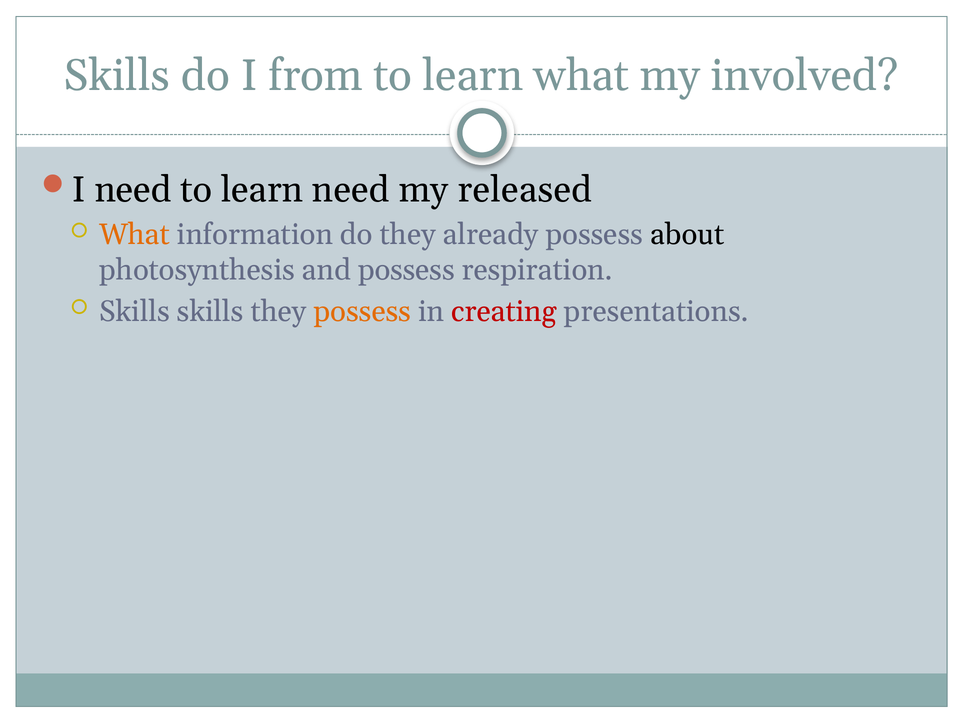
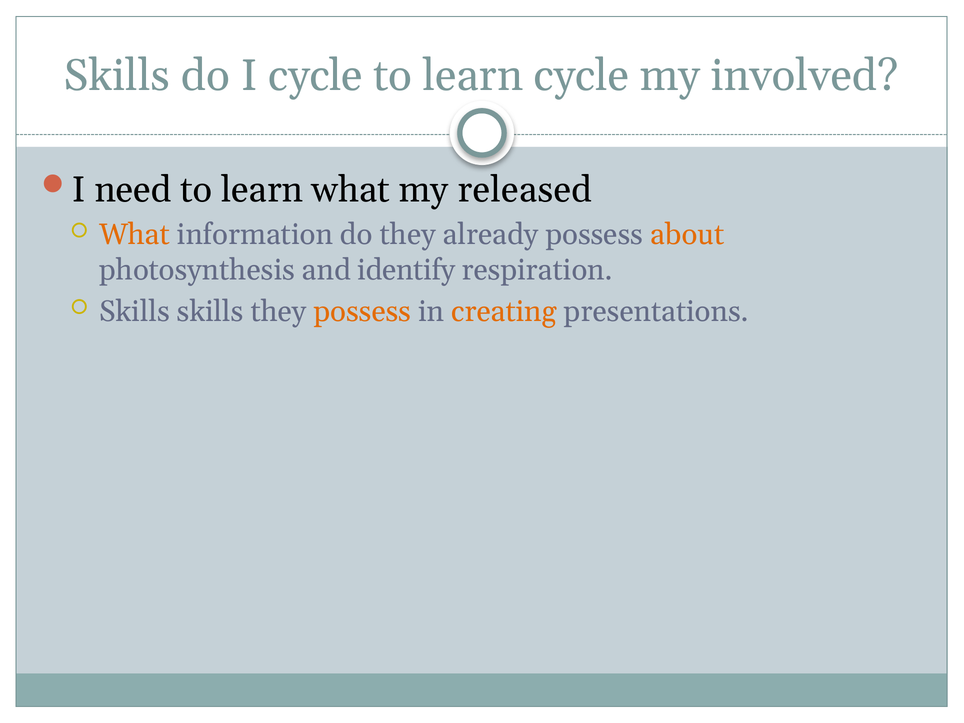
I from: from -> cycle
learn what: what -> cycle
learn need: need -> what
about colour: black -> orange
and possess: possess -> identify
creating colour: red -> orange
